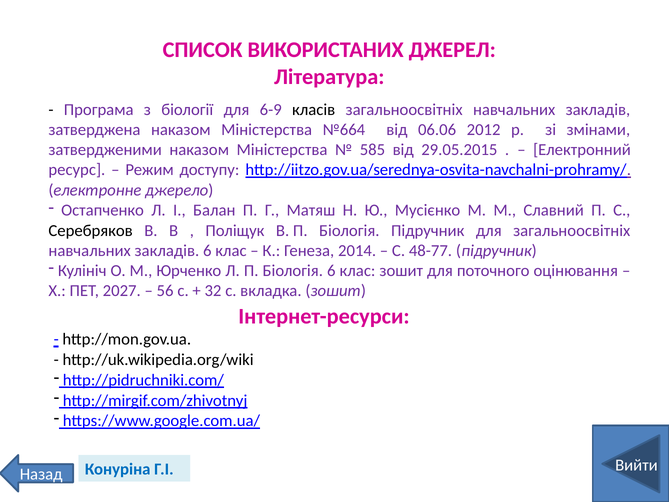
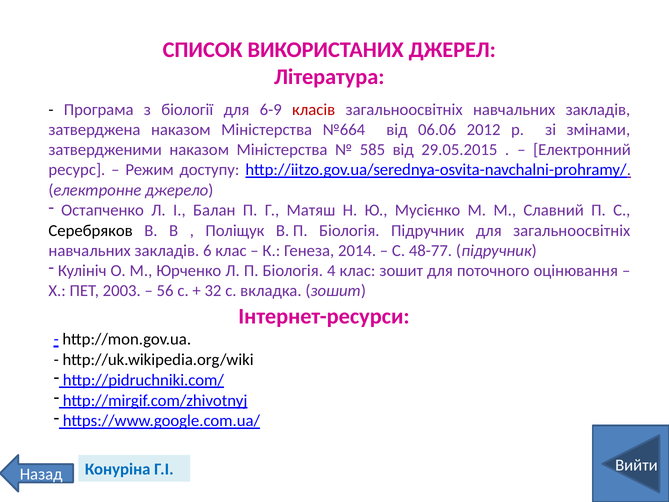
класів colour: black -> red
Біологія 6: 6 -> 4
2027: 2027 -> 2003
